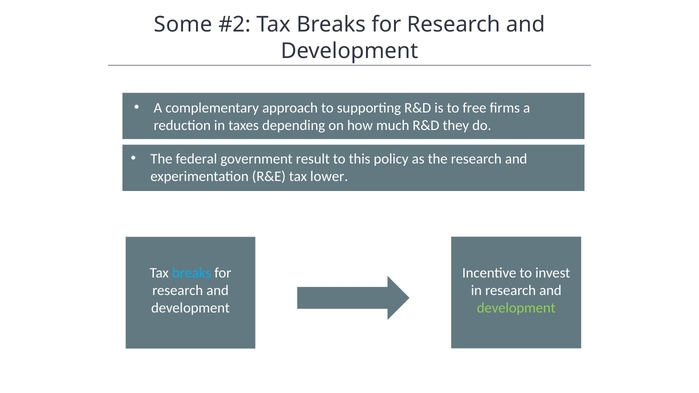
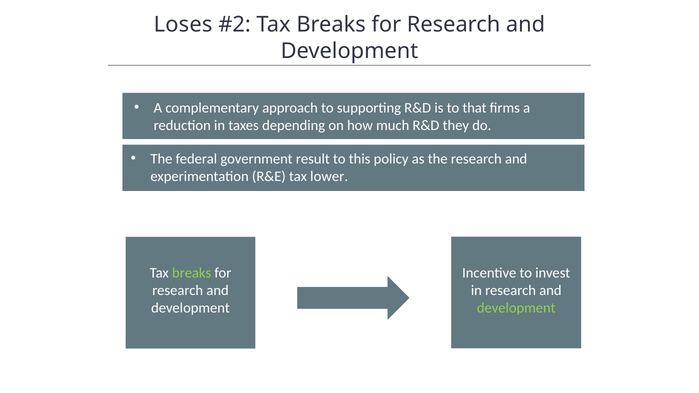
Some: Some -> Loses
free: free -> that
breaks at (192, 273) colour: light blue -> light green
